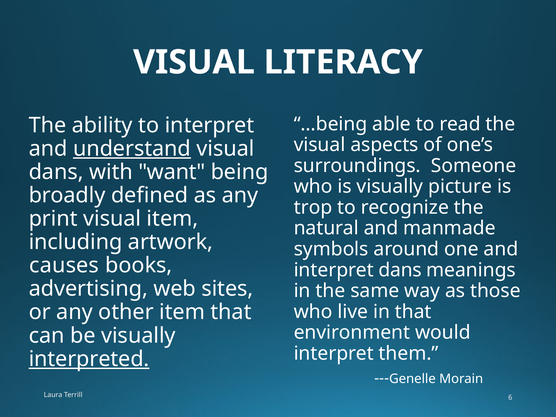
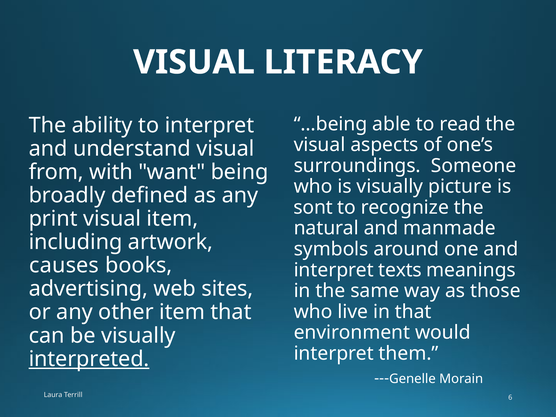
understand underline: present -> none
dans at (56, 172): dans -> from
trop: trop -> sont
interpret dans: dans -> texts
